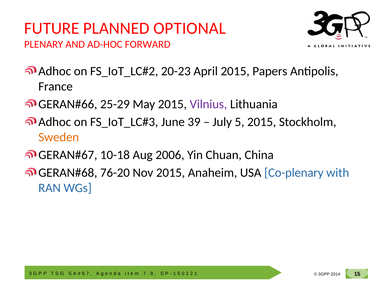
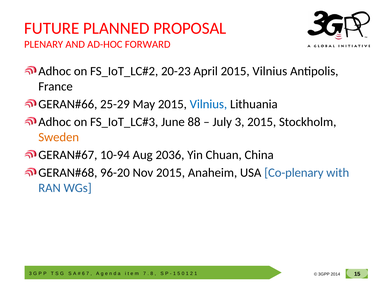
OPTIONAL: OPTIONAL -> PROPOSAL
April 2015 Papers: Papers -> Vilnius
Vilnius at (208, 104) colour: purple -> blue
39: 39 -> 88
July 5: 5 -> 3
10-18: 10-18 -> 10-94
2006: 2006 -> 2036
76-20: 76-20 -> 96-20
